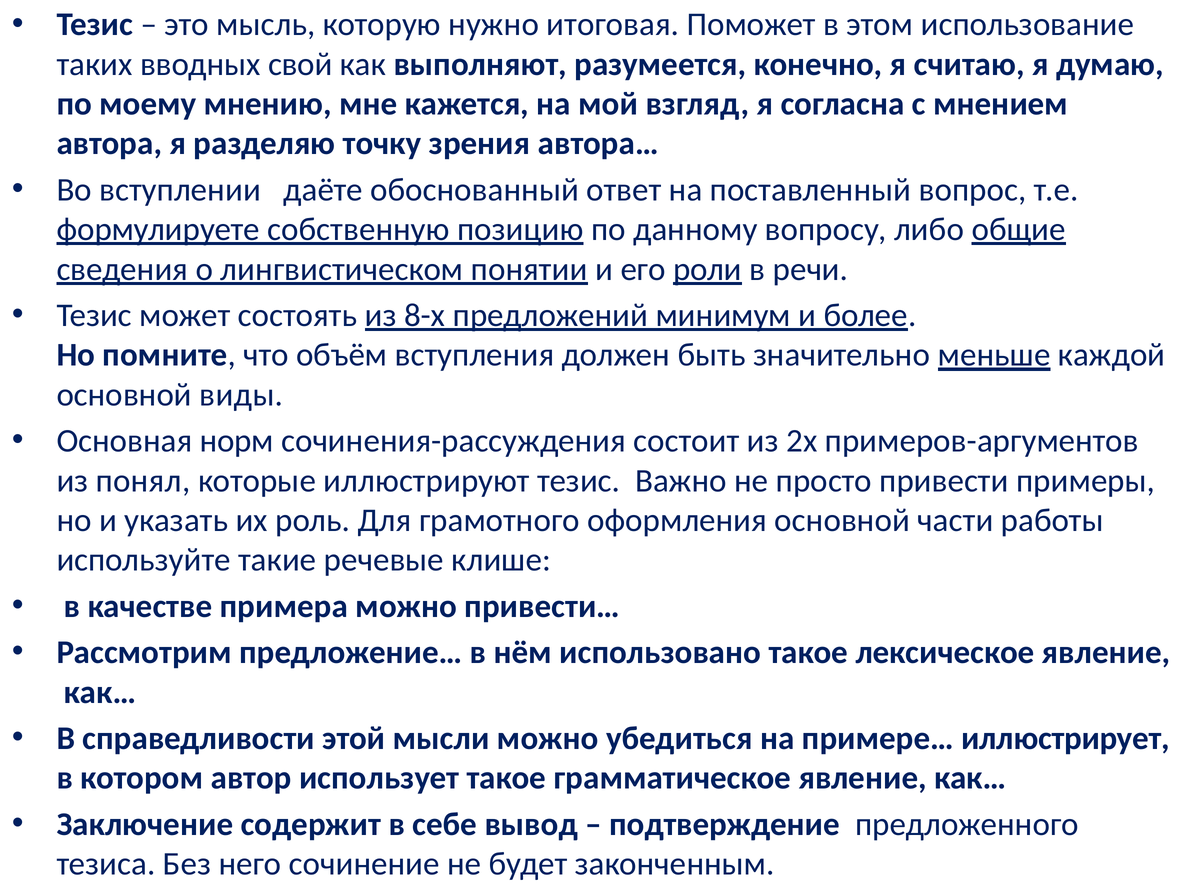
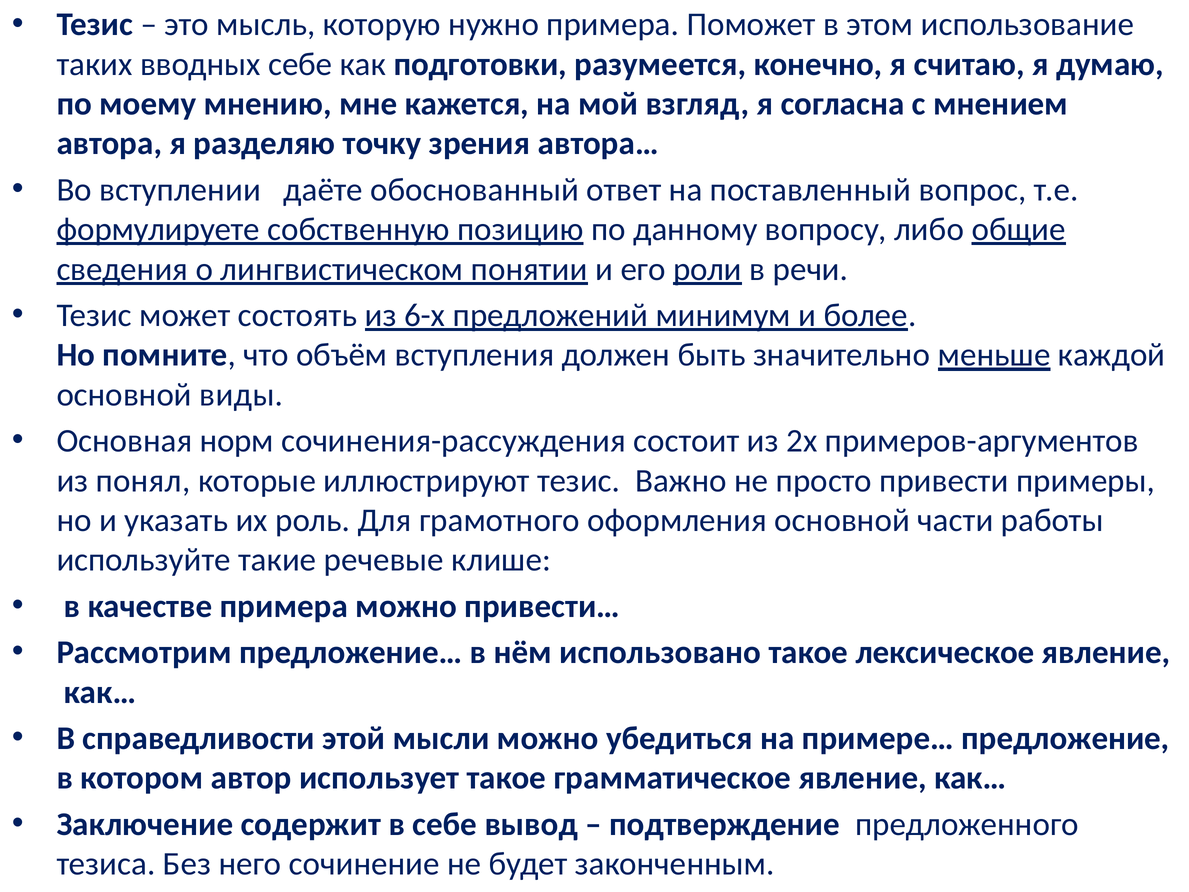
нужно итоговая: итоговая -> примера
вводных свой: свой -> себе
выполняют: выполняют -> подготовки
8-х: 8-х -> 6-х
иллюстрирует: иллюстрирует -> предложение
